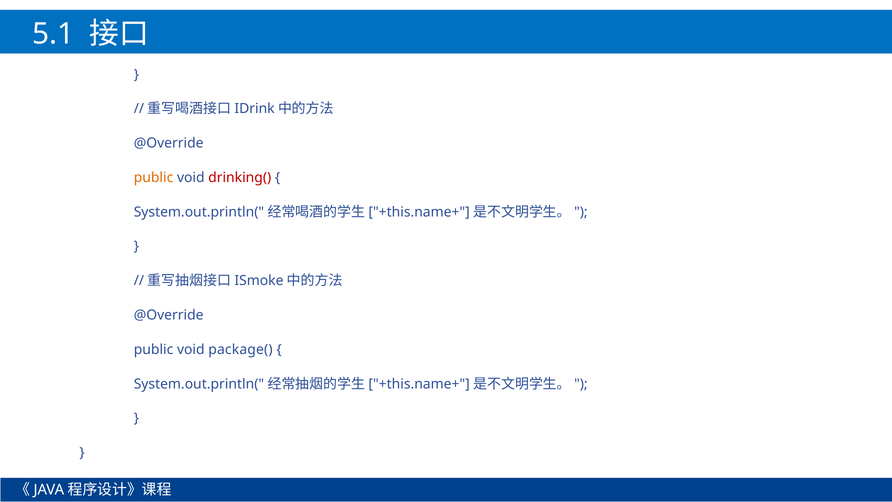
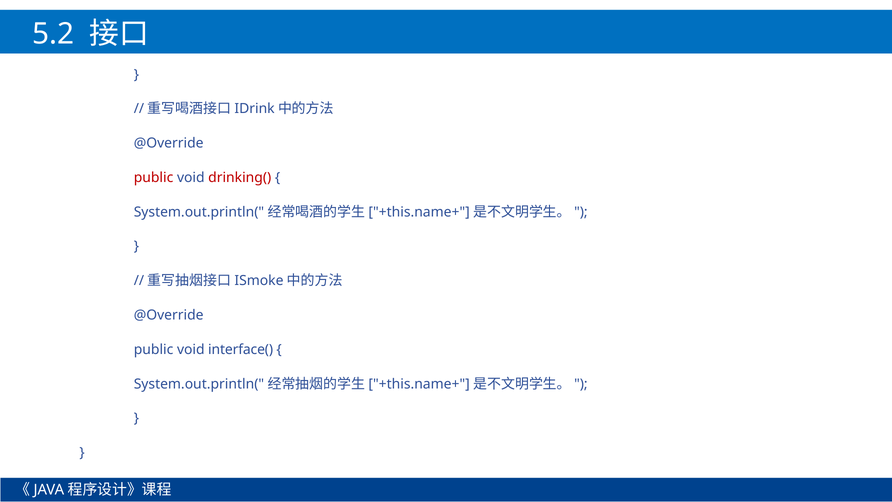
5.1: 5.1 -> 5.2
public at (154, 178) colour: orange -> red
package(: package( -> interface(
